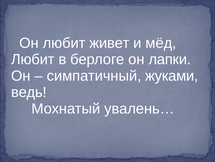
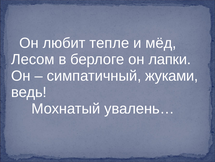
живет: живет -> тепле
Любит at (33, 59): Любит -> Лесом
